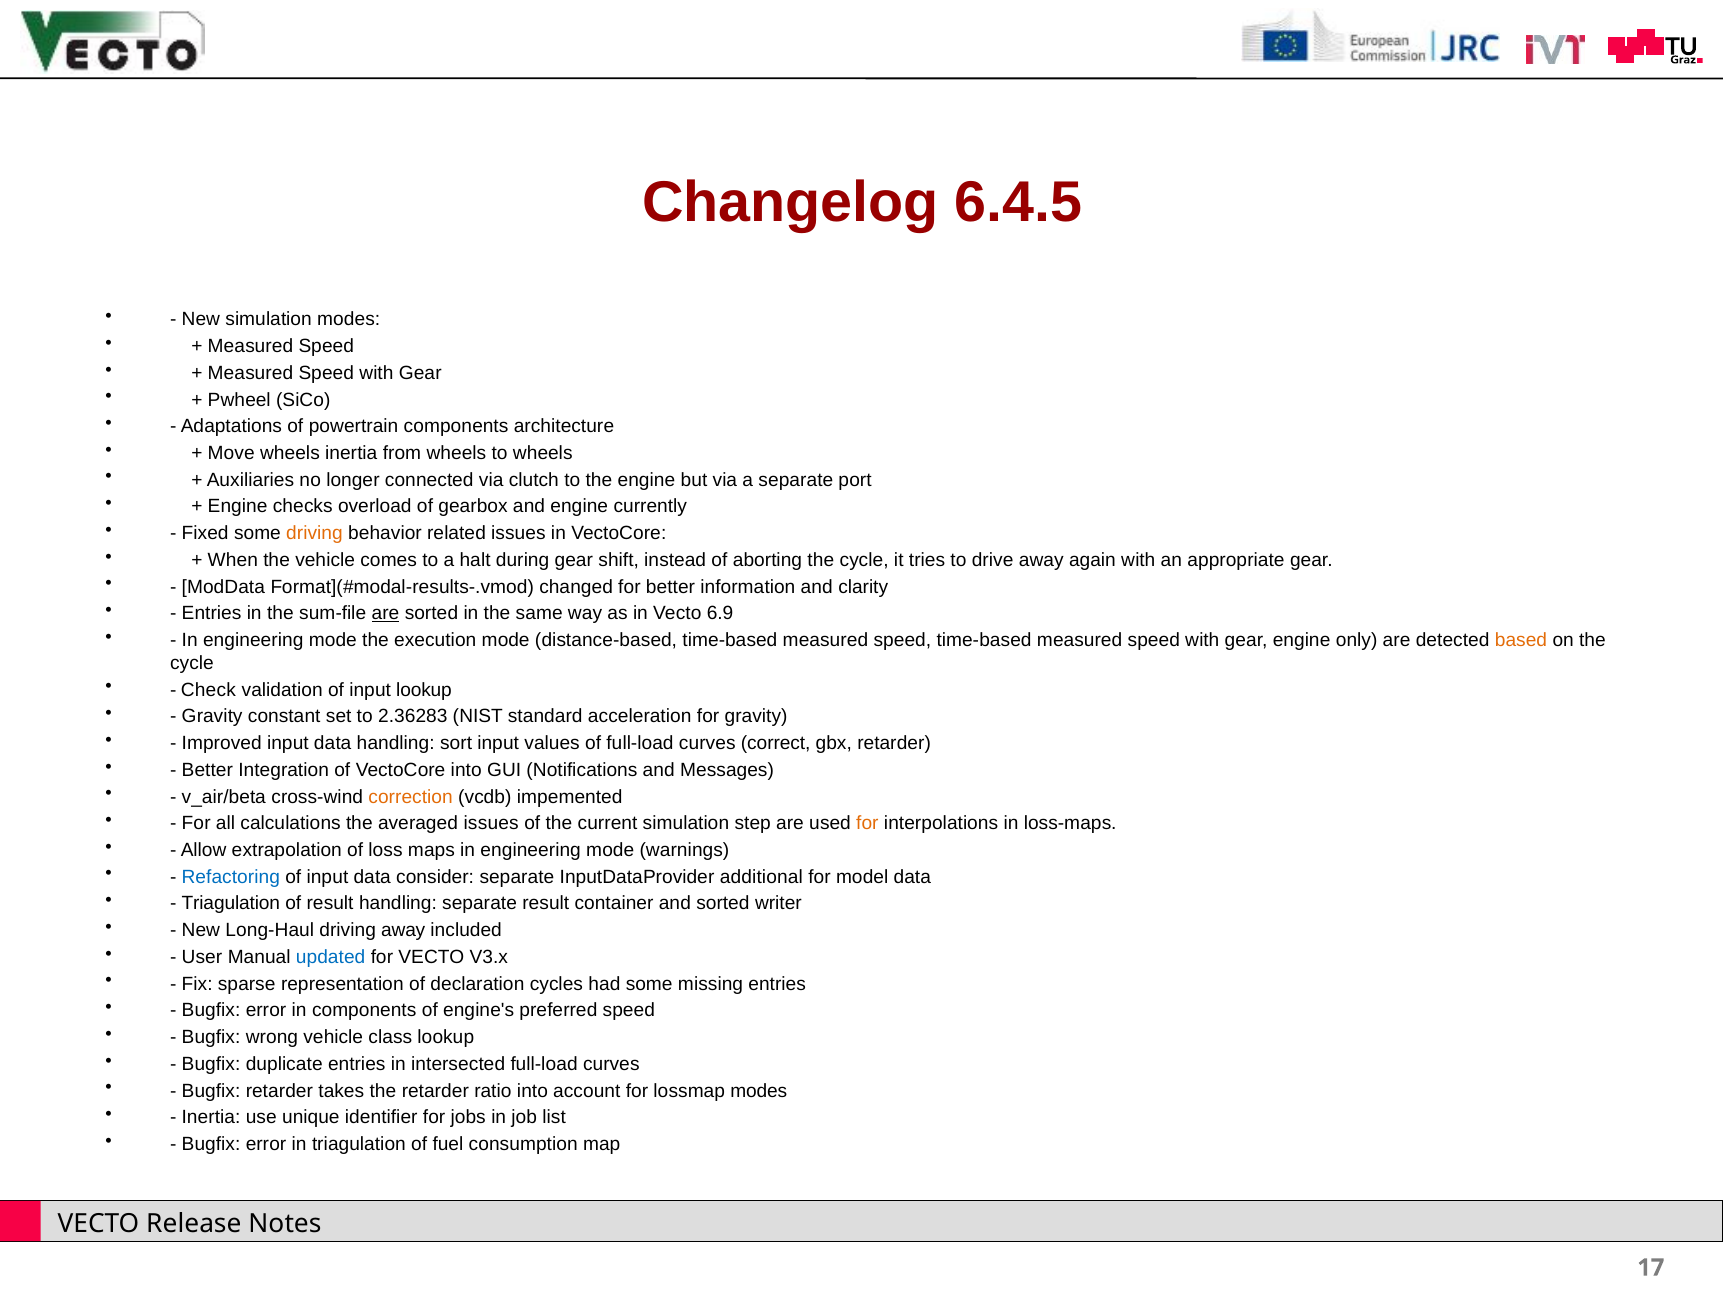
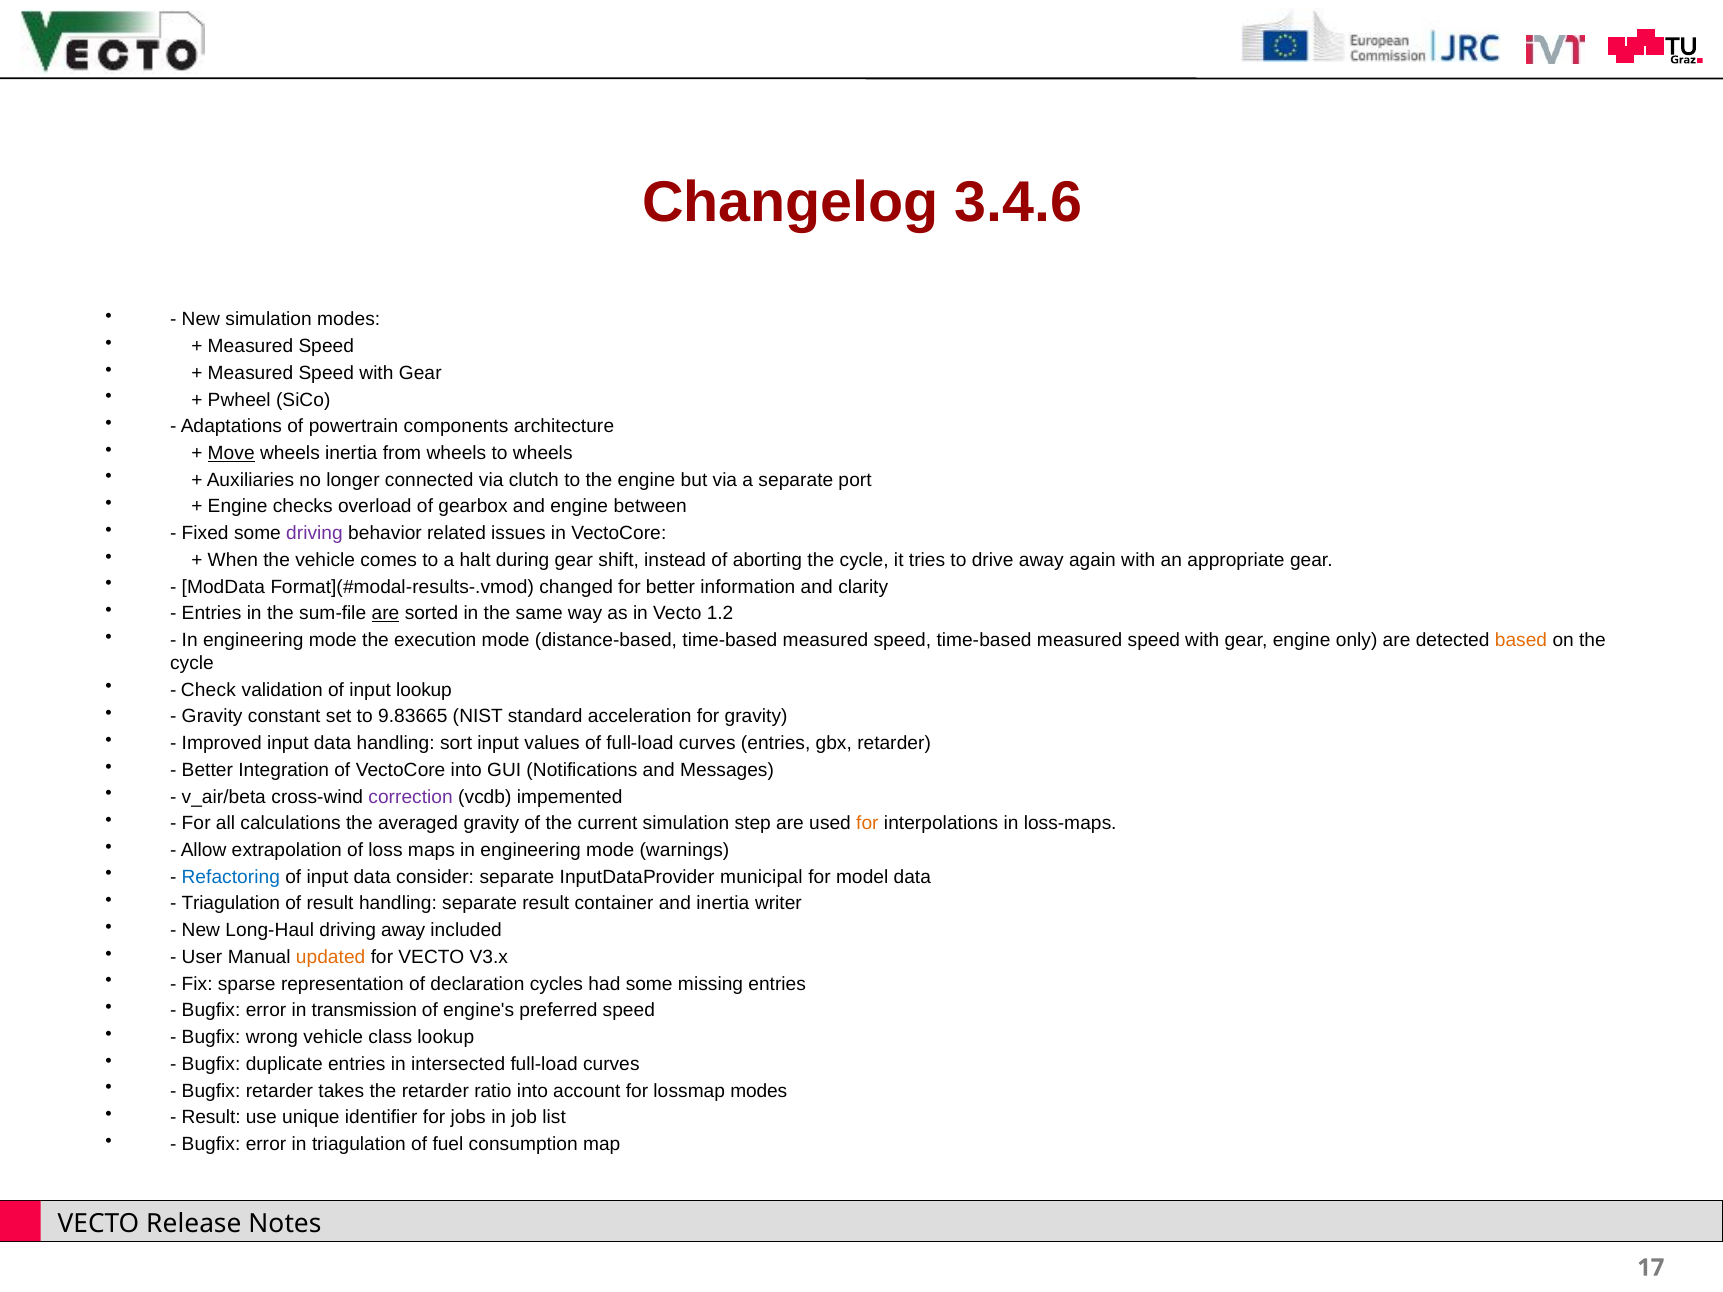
6.4.5: 6.4.5 -> 3.4.6
Move underline: none -> present
currently: currently -> between
driving at (314, 533) colour: orange -> purple
6.9: 6.9 -> 1.2
2.36283: 2.36283 -> 9.83665
curves correct: correct -> entries
correction colour: orange -> purple
averaged issues: issues -> gravity
additional: additional -> municipal
and sorted: sorted -> inertia
updated colour: blue -> orange
in components: components -> transmission
Inertia at (211, 1118): Inertia -> Result
